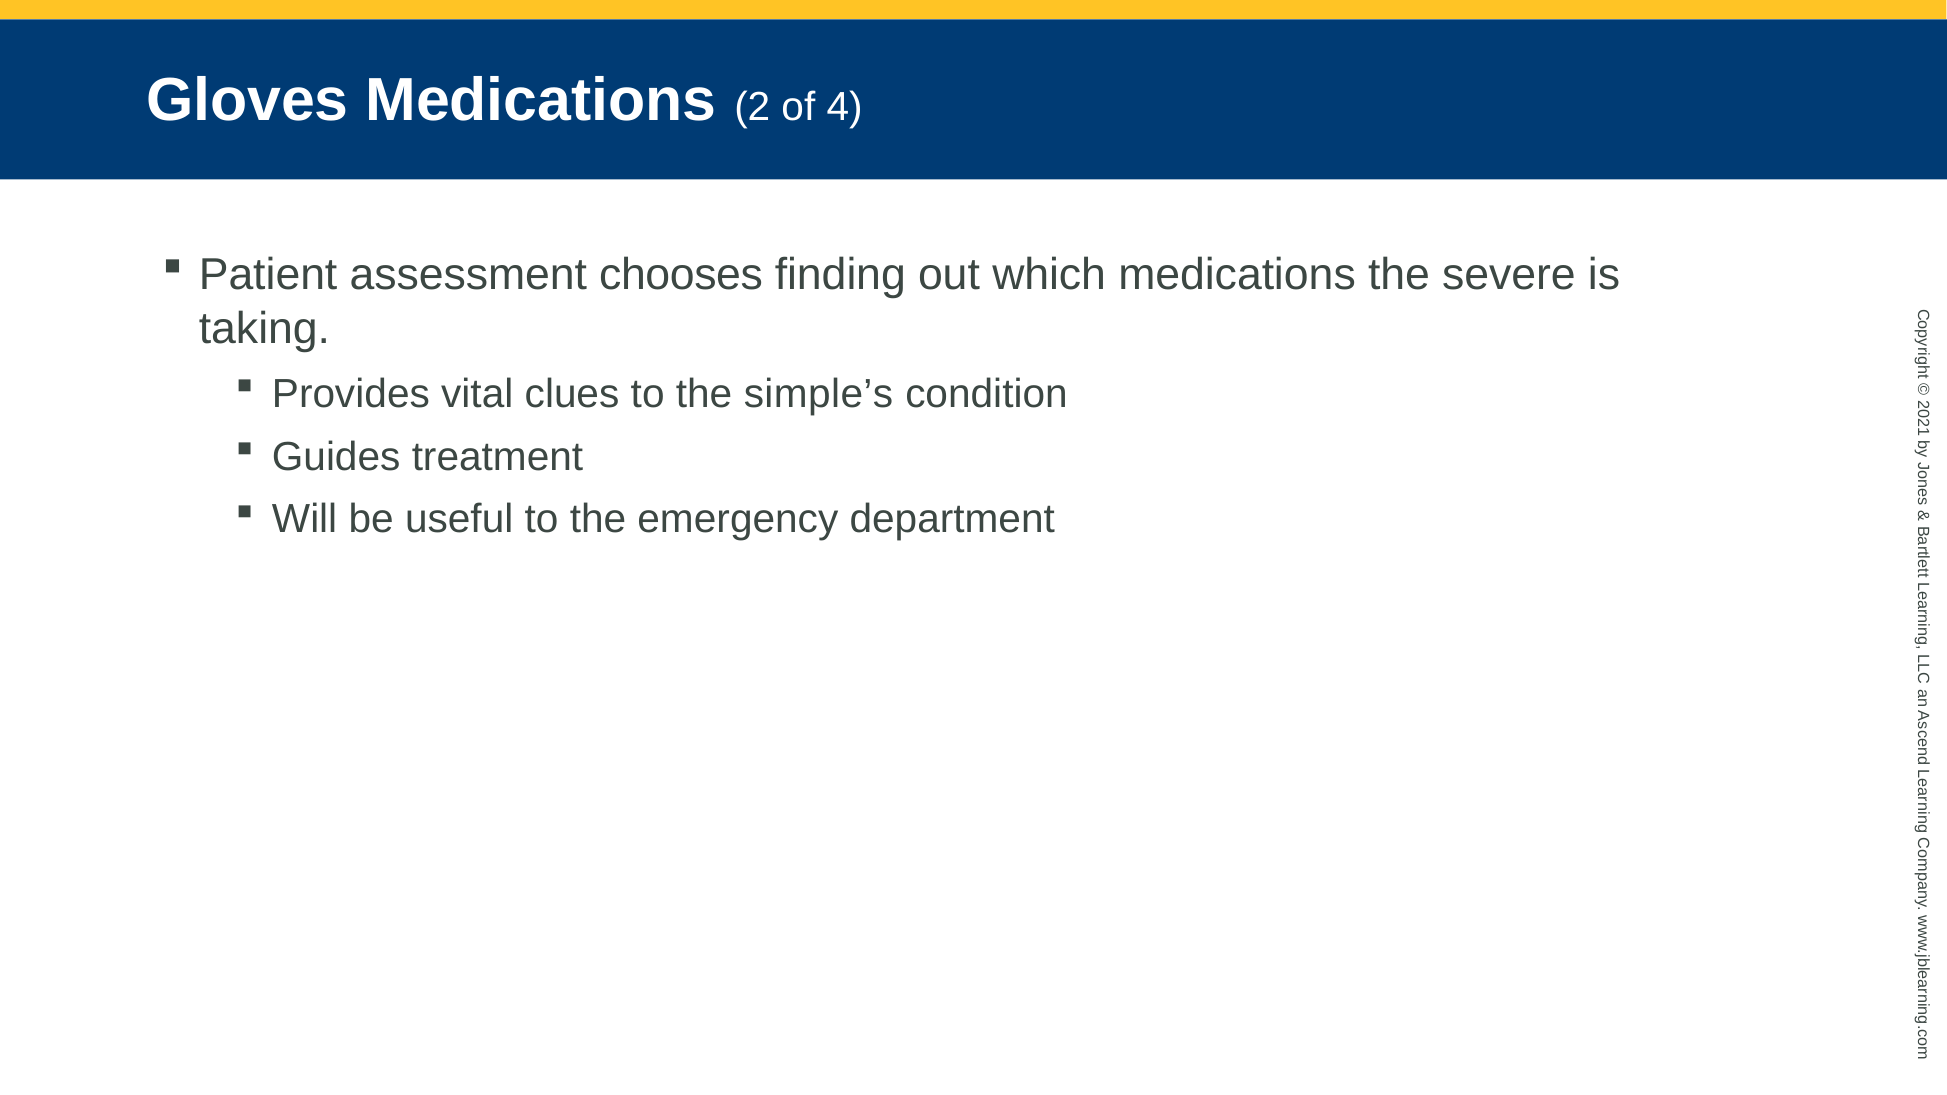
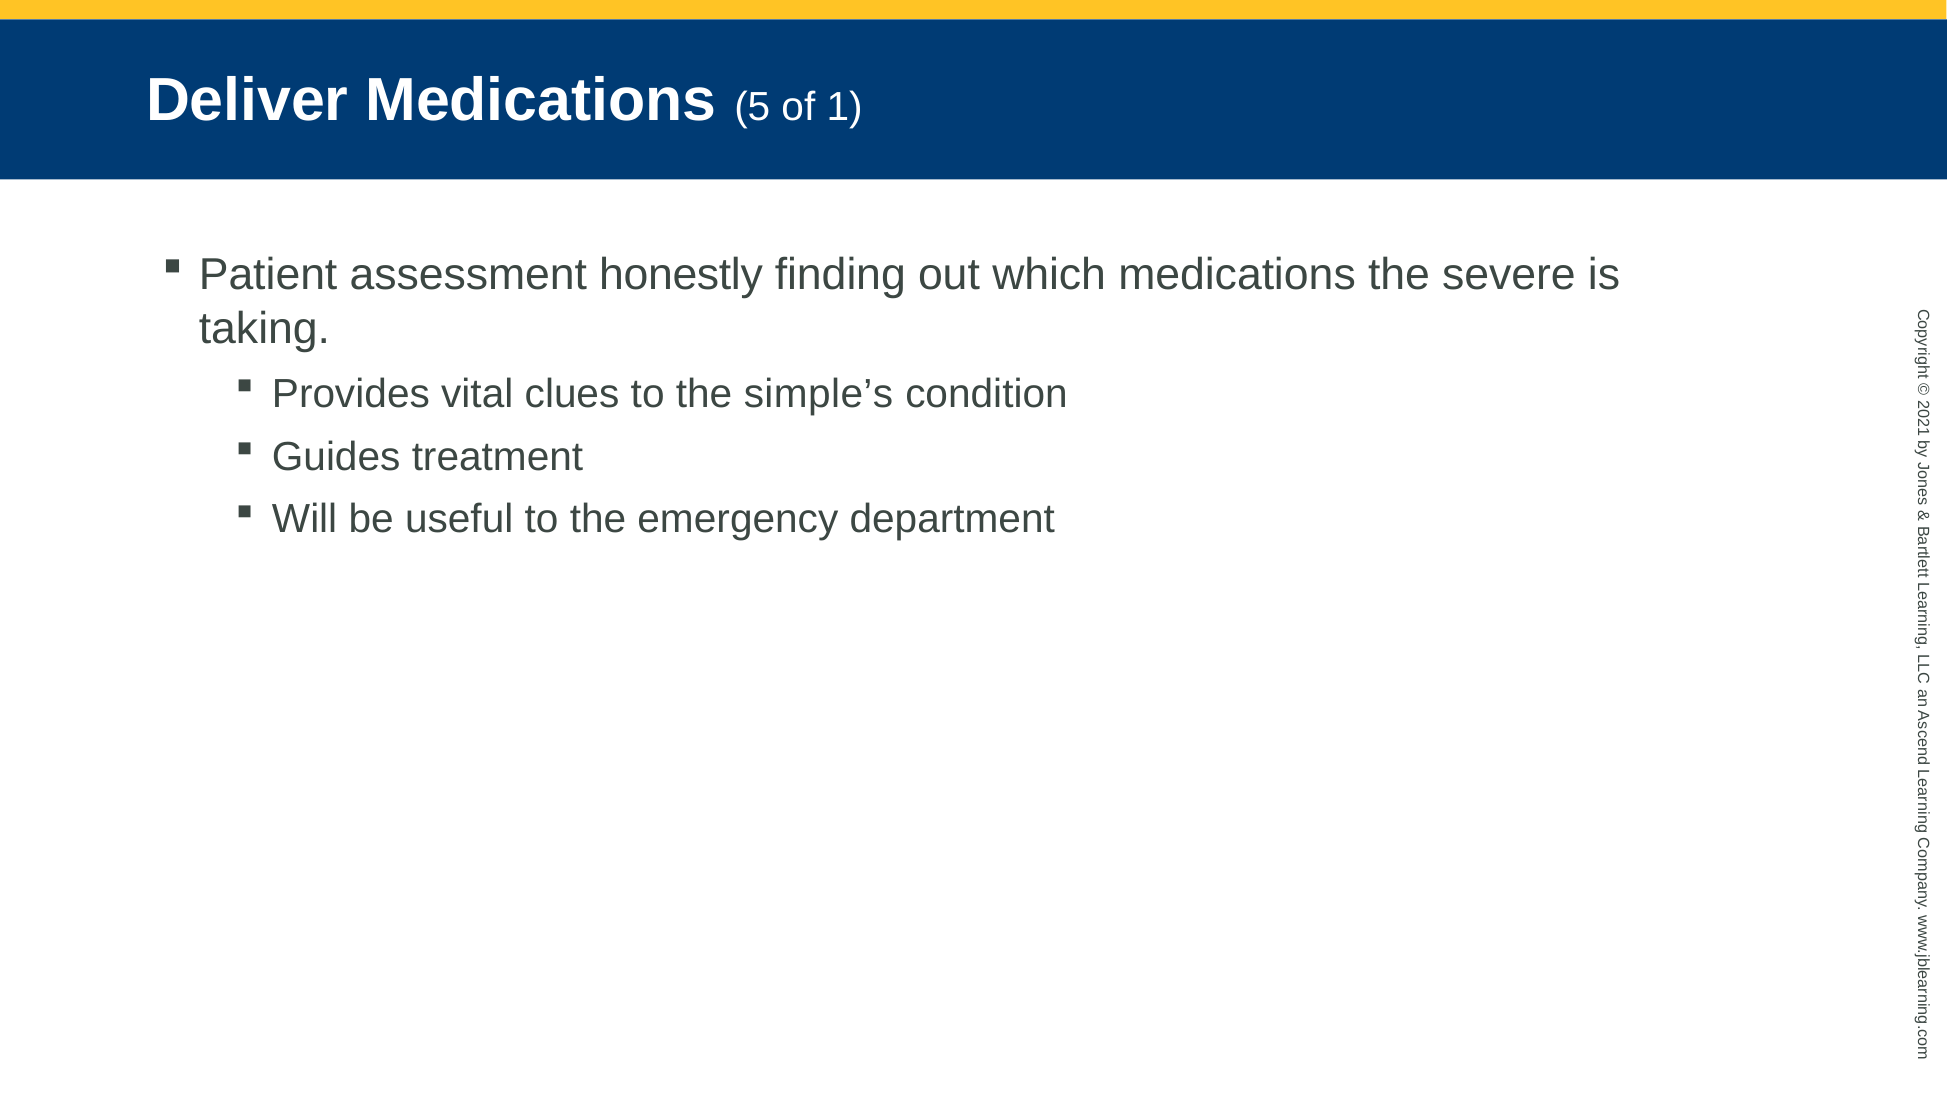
Gloves: Gloves -> Deliver
Medications 2: 2 -> 5
of 4: 4 -> 1
chooses: chooses -> honestly
